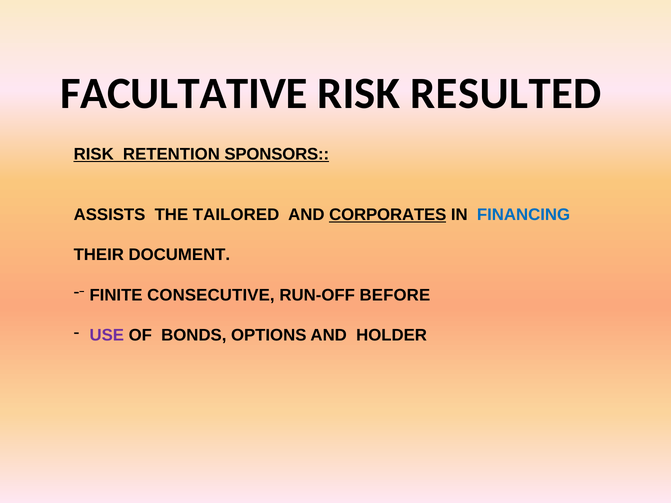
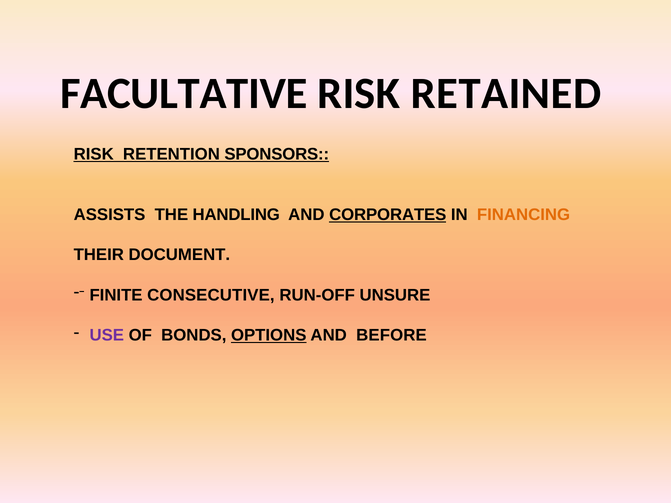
RESULTED: RESULTED -> RETAINED
TAILORED: TAILORED -> HANDLING
FINANCING colour: blue -> orange
BEFORE: BEFORE -> UNSURE
OPTIONS underline: none -> present
HOLDER: HOLDER -> BEFORE
